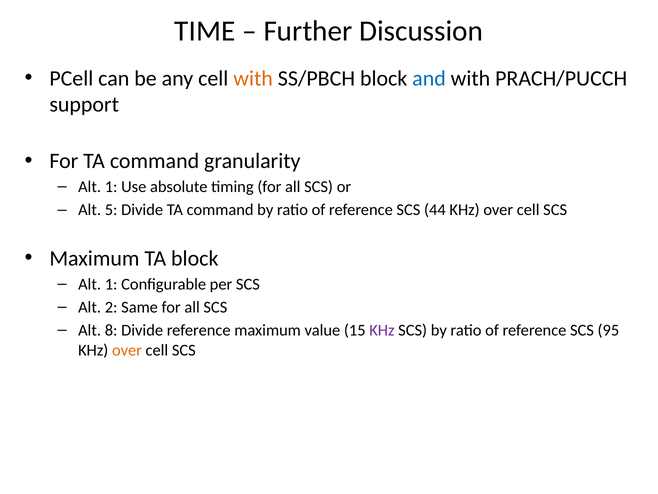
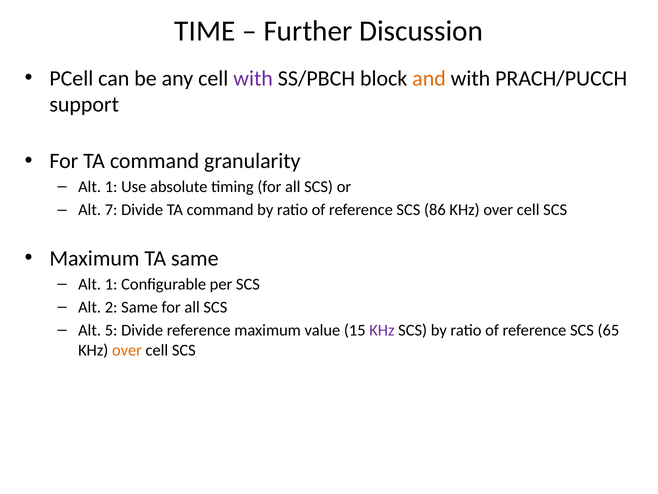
with at (253, 78) colour: orange -> purple
and colour: blue -> orange
5: 5 -> 7
44: 44 -> 86
TA block: block -> same
8: 8 -> 5
95: 95 -> 65
